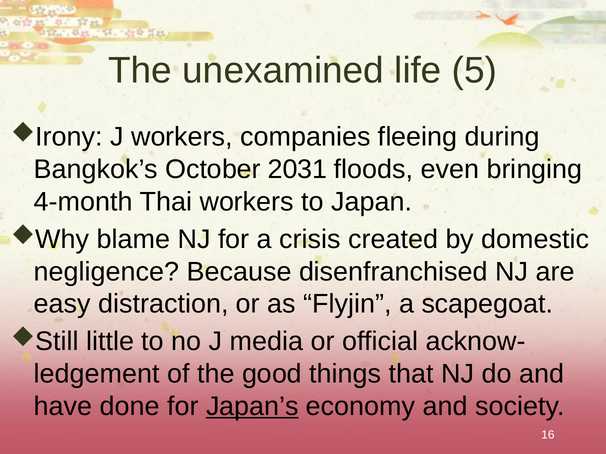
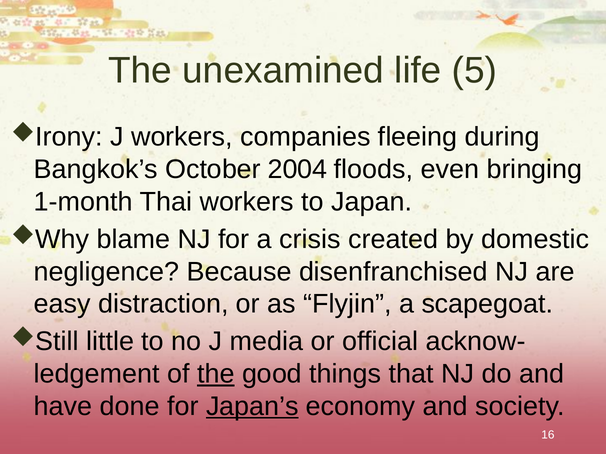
2031: 2031 -> 2004
4-month: 4-month -> 1-month
the at (216, 374) underline: none -> present
